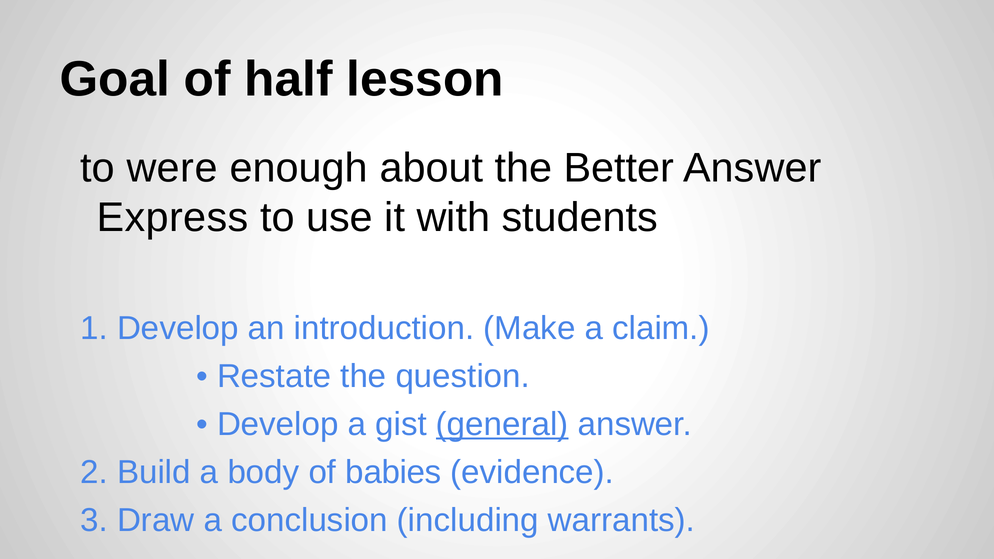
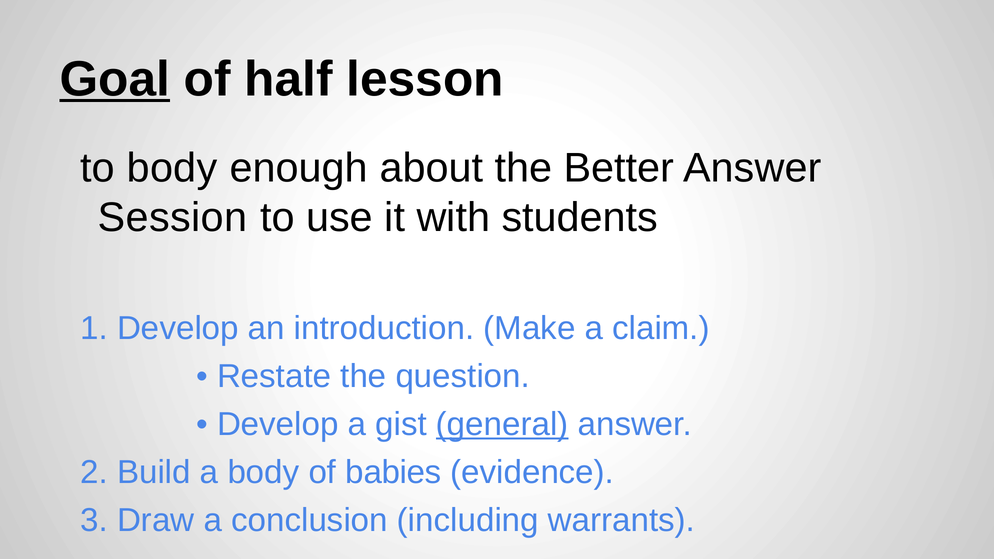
Goal underline: none -> present
to were: were -> body
Express: Express -> Session
